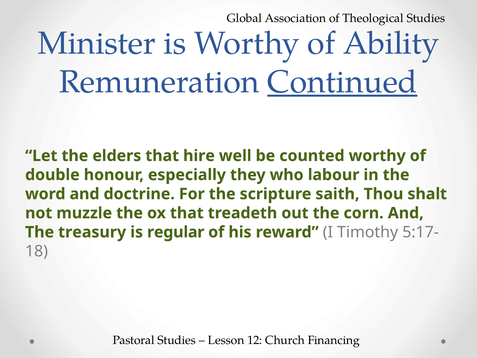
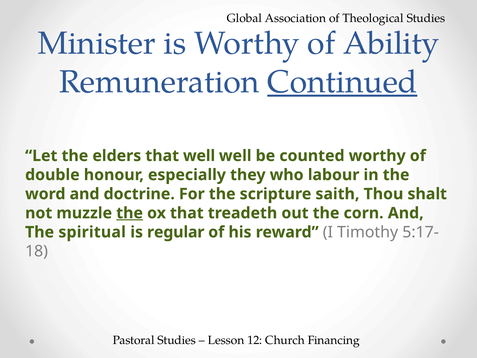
that hire: hire -> well
the at (130, 213) underline: none -> present
treasury: treasury -> spiritual
